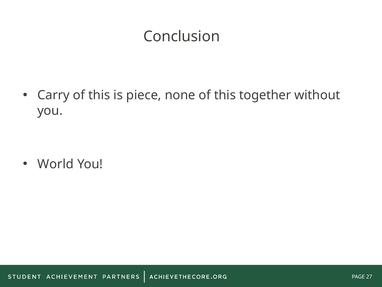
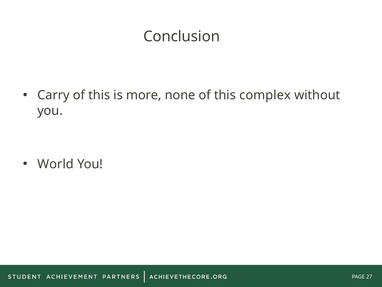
piece: piece -> more
together: together -> complex
